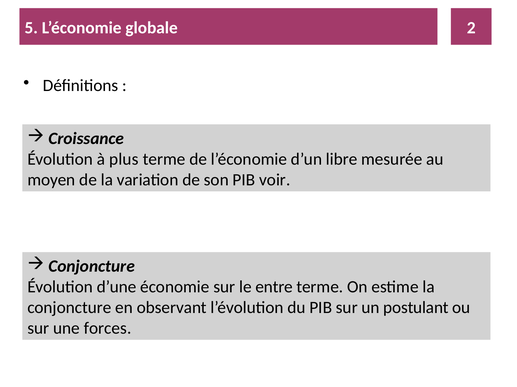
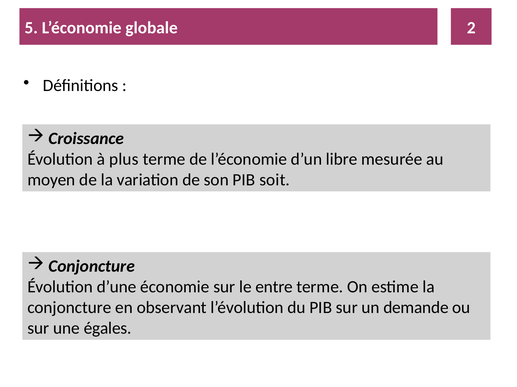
voir: voir -> soit
postulant: postulant -> demande
forces: forces -> égales
